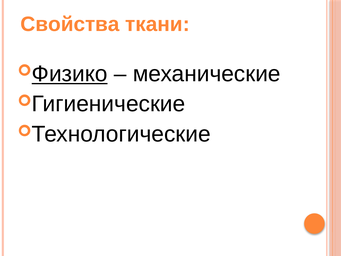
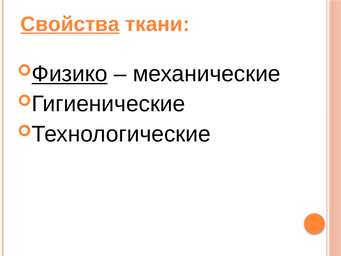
Свойства underline: none -> present
